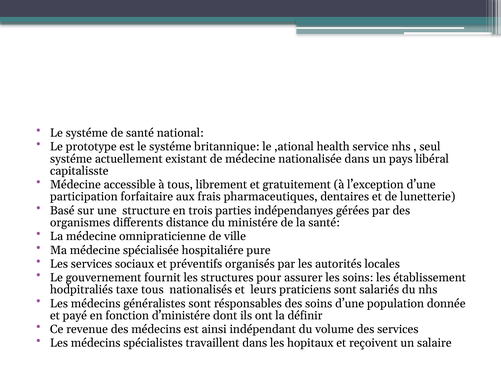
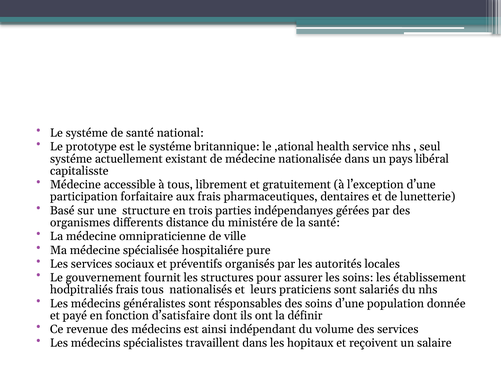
hodpitraliés taxe: taxe -> frais
d’ministére: d’ministére -> d’satisfaire
